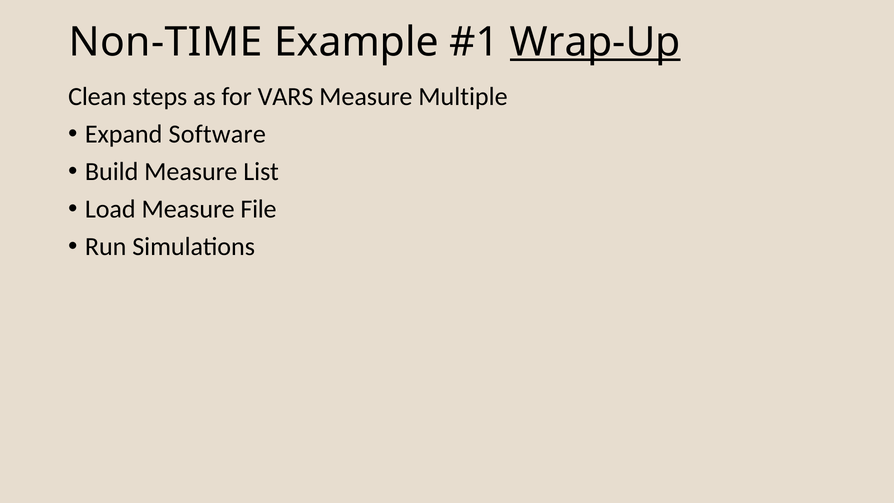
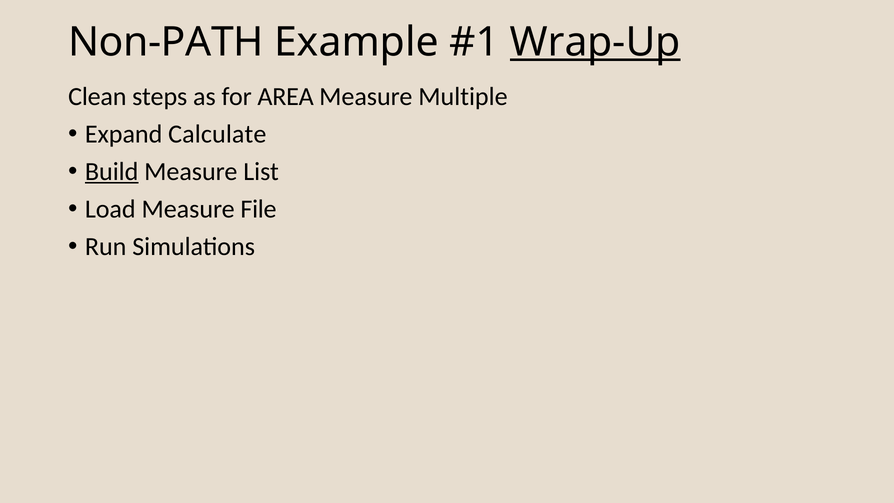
Non-TIME: Non-TIME -> Non-PATH
VARS: VARS -> AREA
Software: Software -> Calculate
Build underline: none -> present
